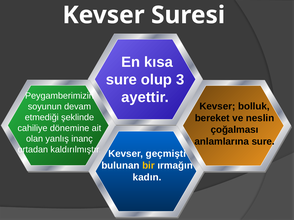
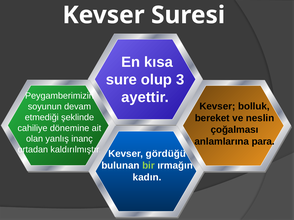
sure at (263, 142): sure -> para
geçmişti: geçmişti -> gördüğü
bir colour: yellow -> light green
